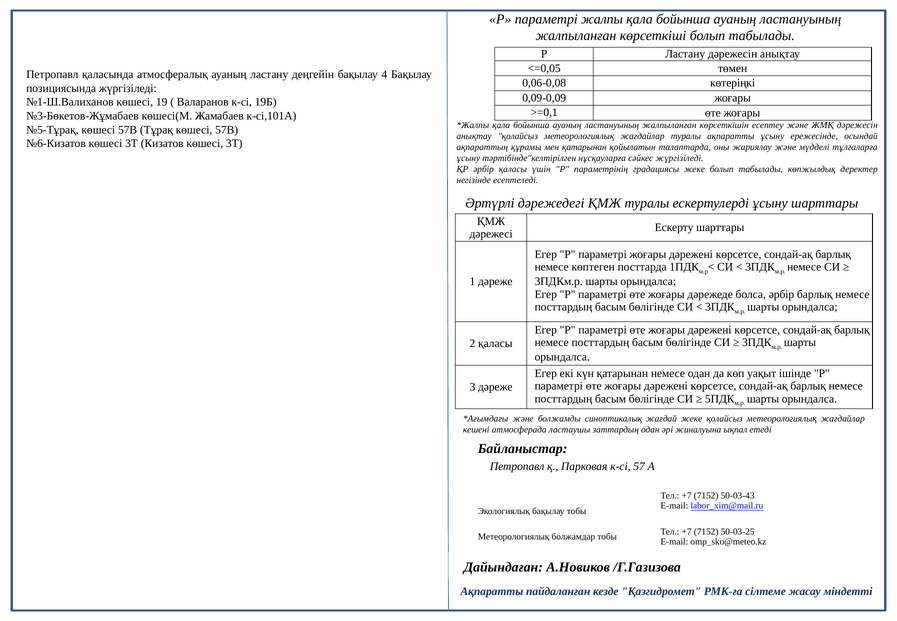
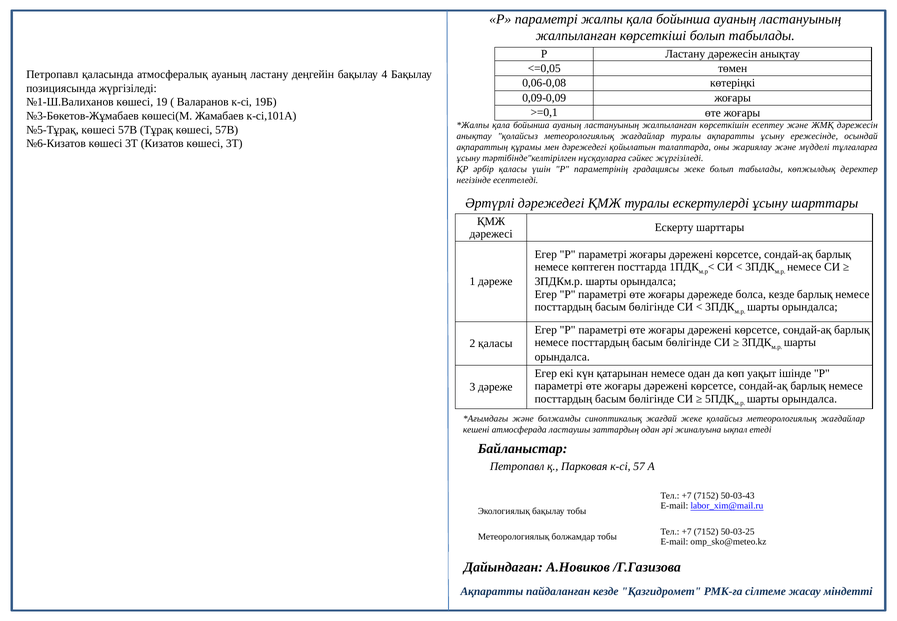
мен қатарынан: қатарынан -> дәрежедегі
болса әрбір: әрбір -> кезде
